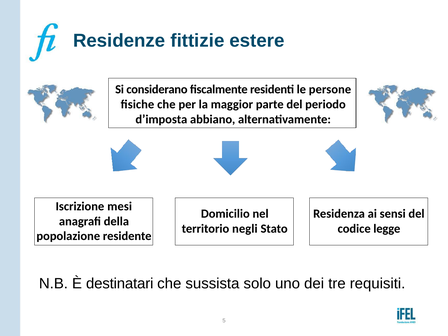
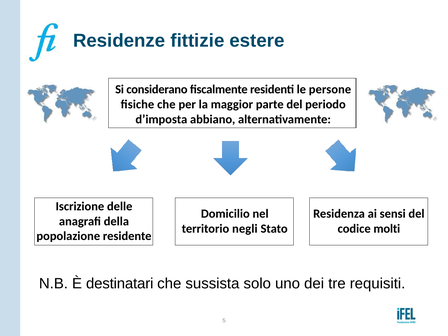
mesi: mesi -> delle
legge: legge -> molti
